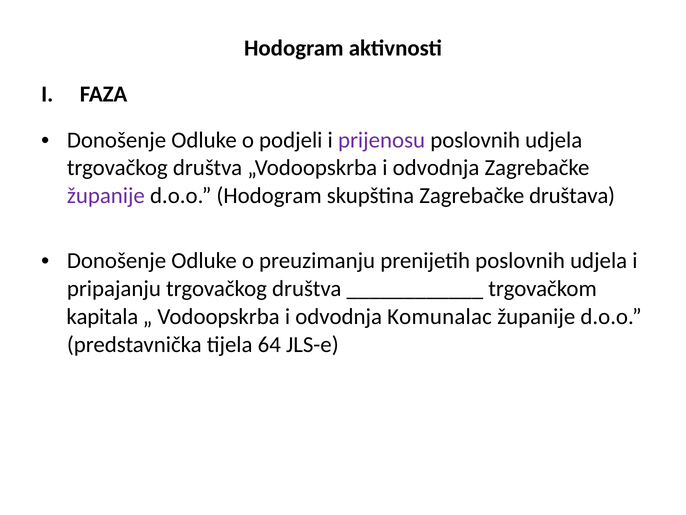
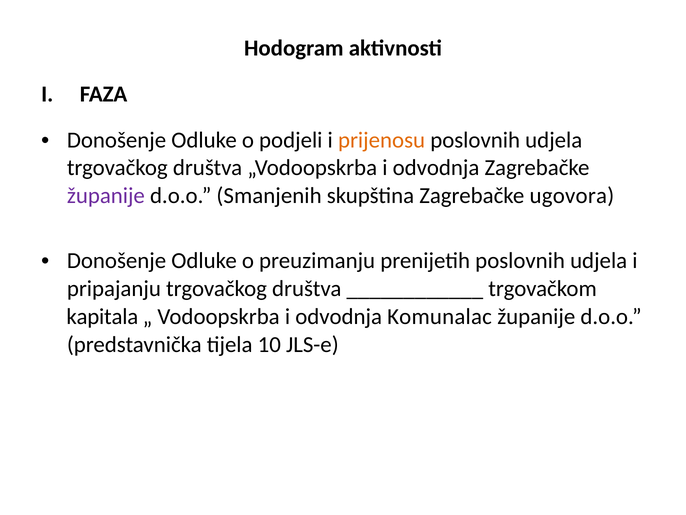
prijenosu colour: purple -> orange
d.o.o Hodogram: Hodogram -> Smanjenih
društava: društava -> ugovora
64: 64 -> 10
